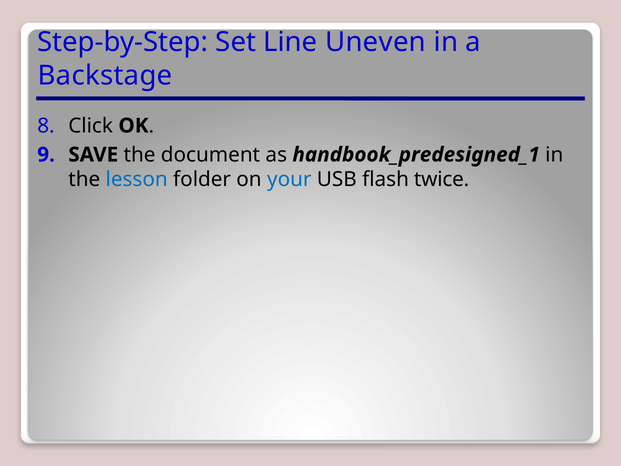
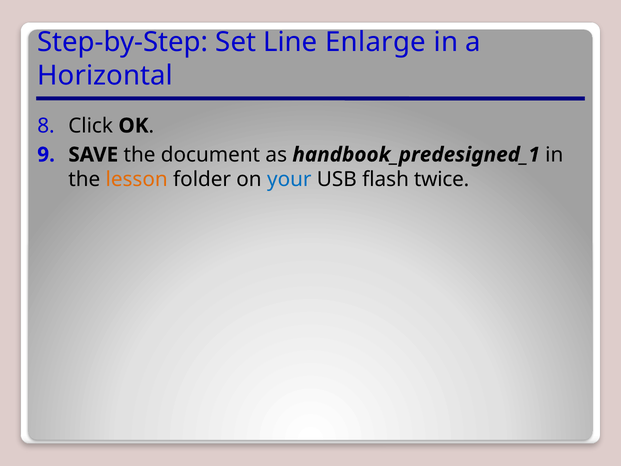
Uneven: Uneven -> Enlarge
Backstage: Backstage -> Horizontal
lesson colour: blue -> orange
